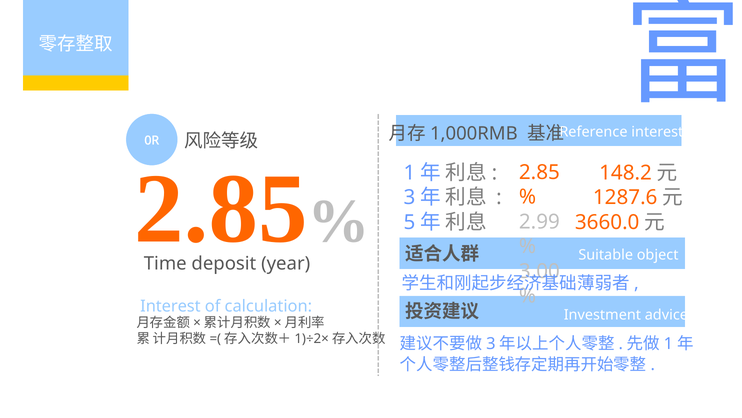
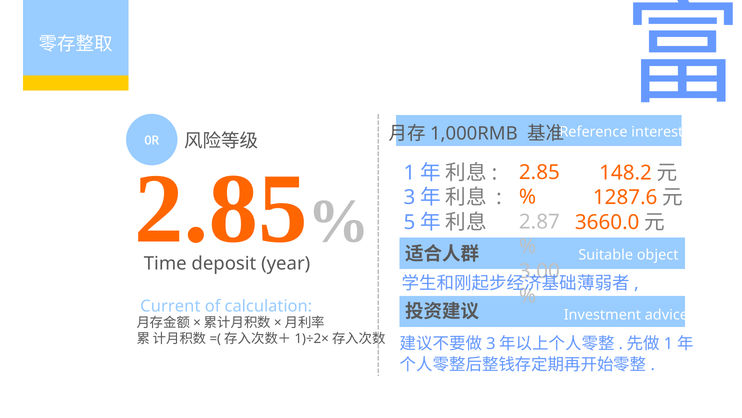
2.99: 2.99 -> 2.87
Interest at (170, 306): Interest -> Current
